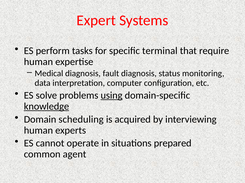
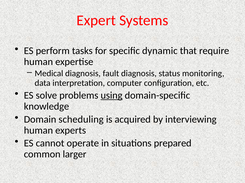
terminal: terminal -> dynamic
knowledge underline: present -> none
agent: agent -> larger
